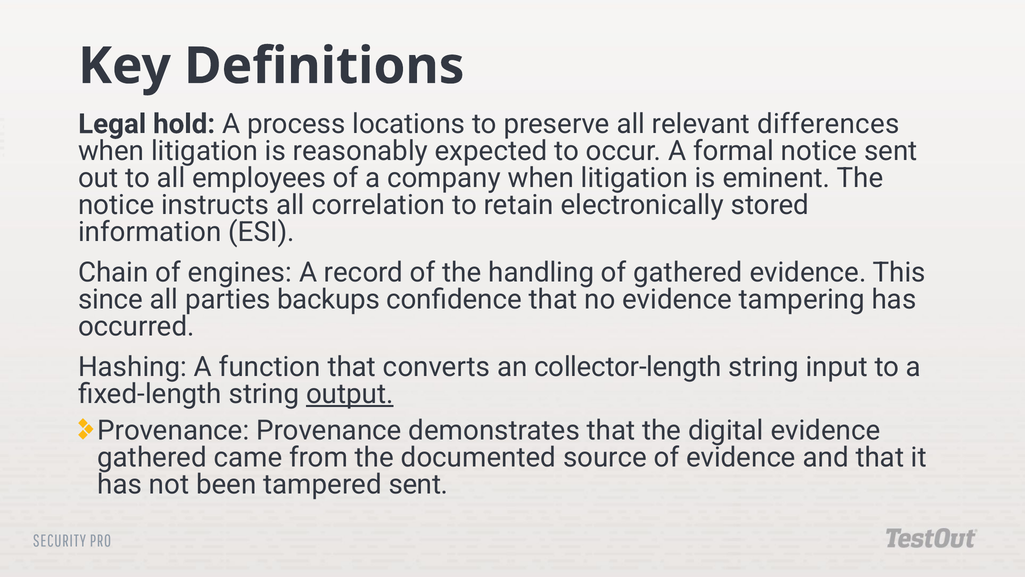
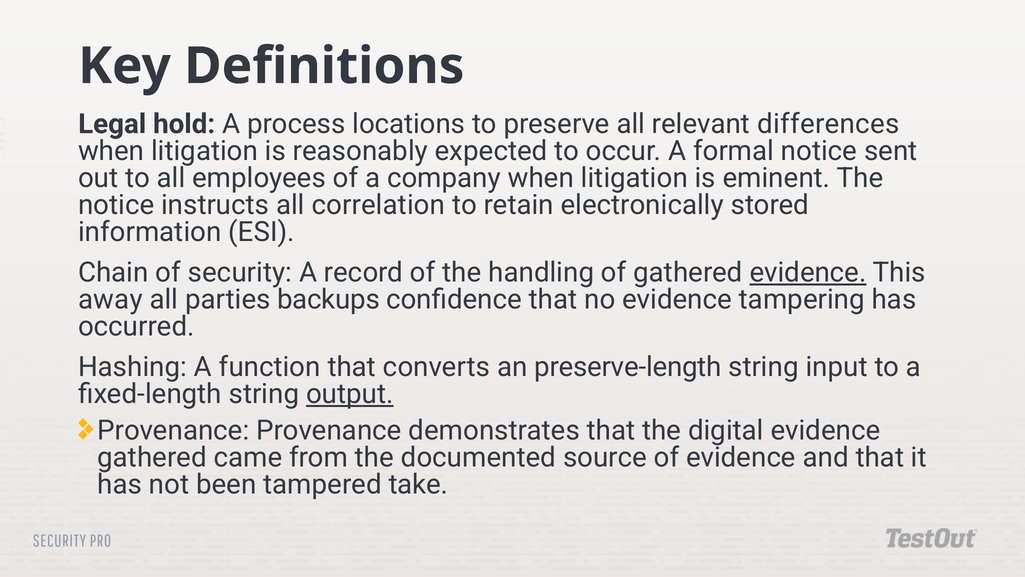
of engines: engines -> security
evidence at (808, 272) underline: none -> present
since: since -> away
collector-length: collector-length -> preserve-length
tampered sent: sent -> take
